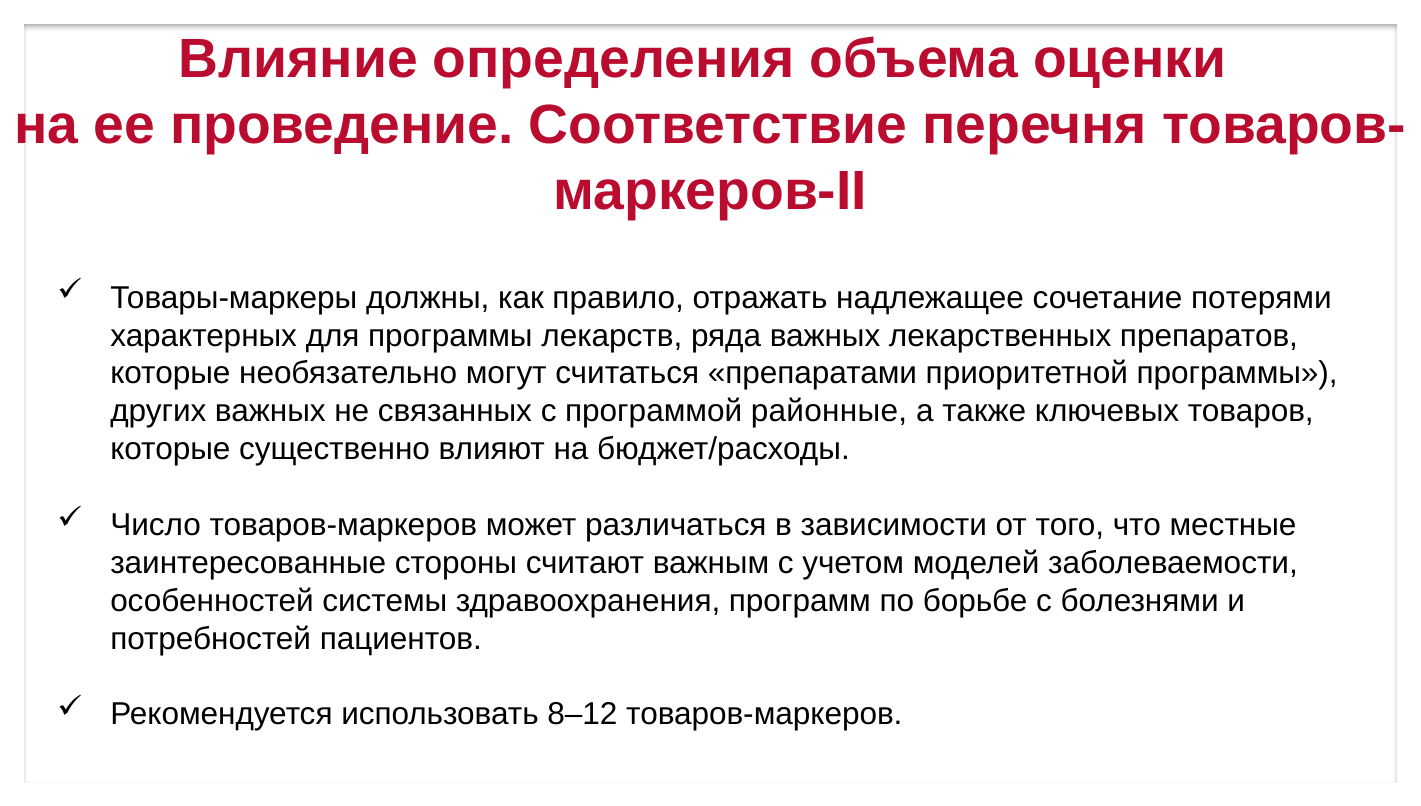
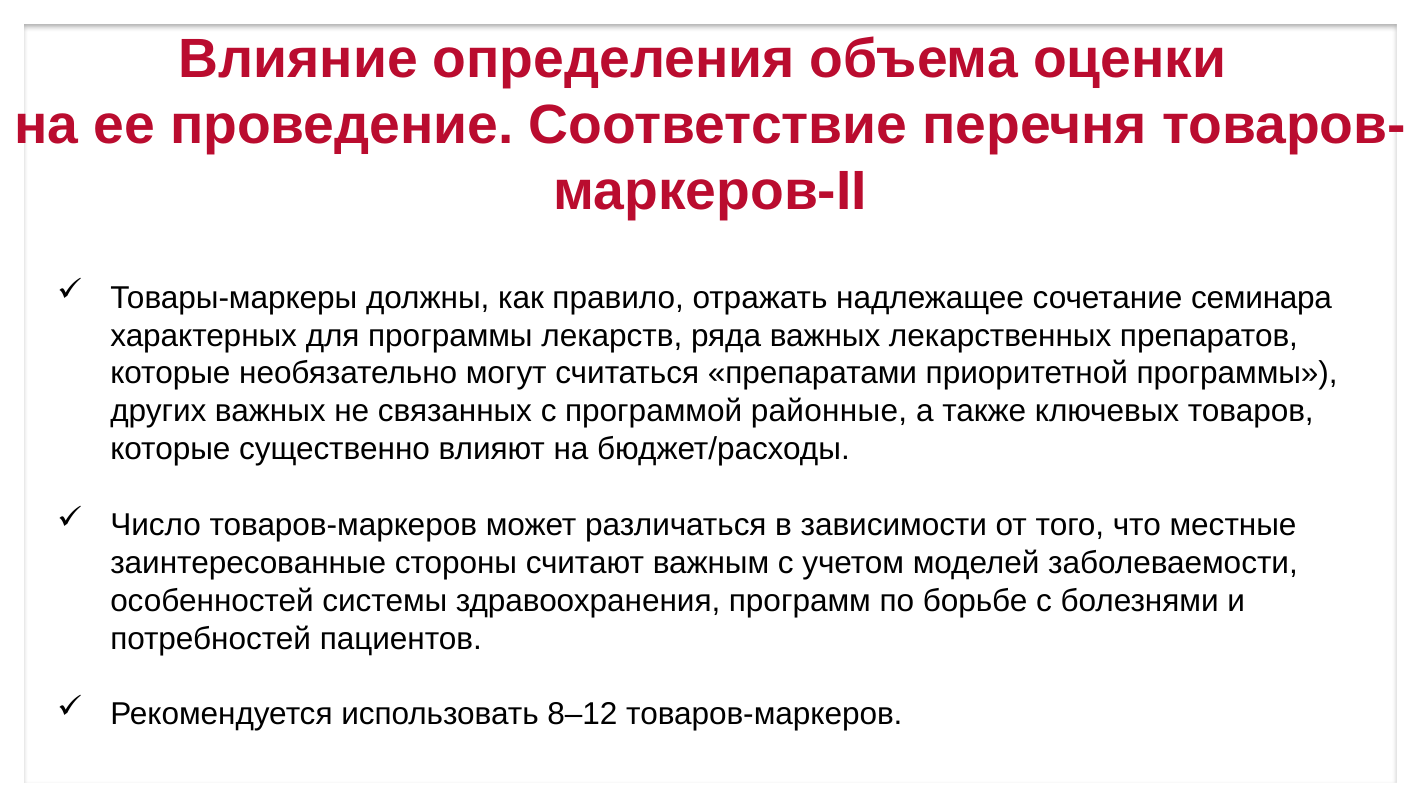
потерями: потерями -> семинара
